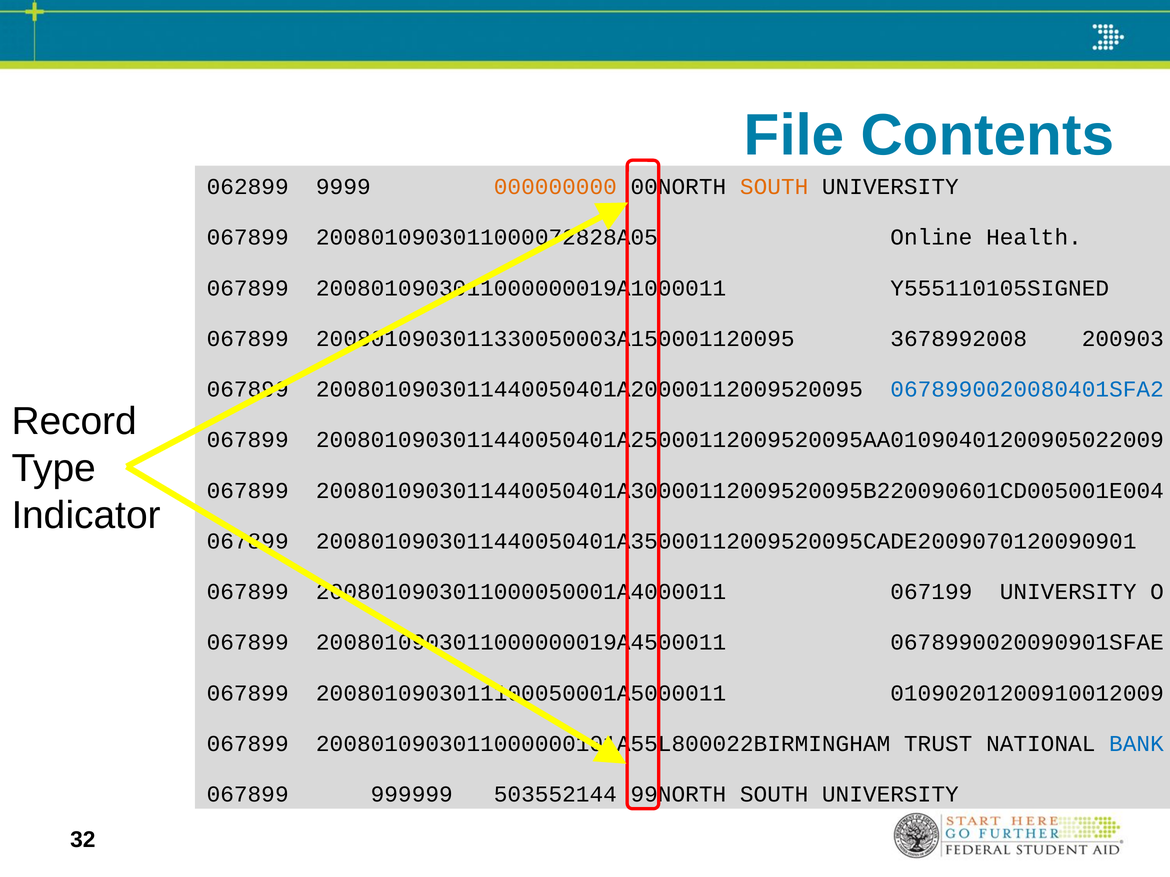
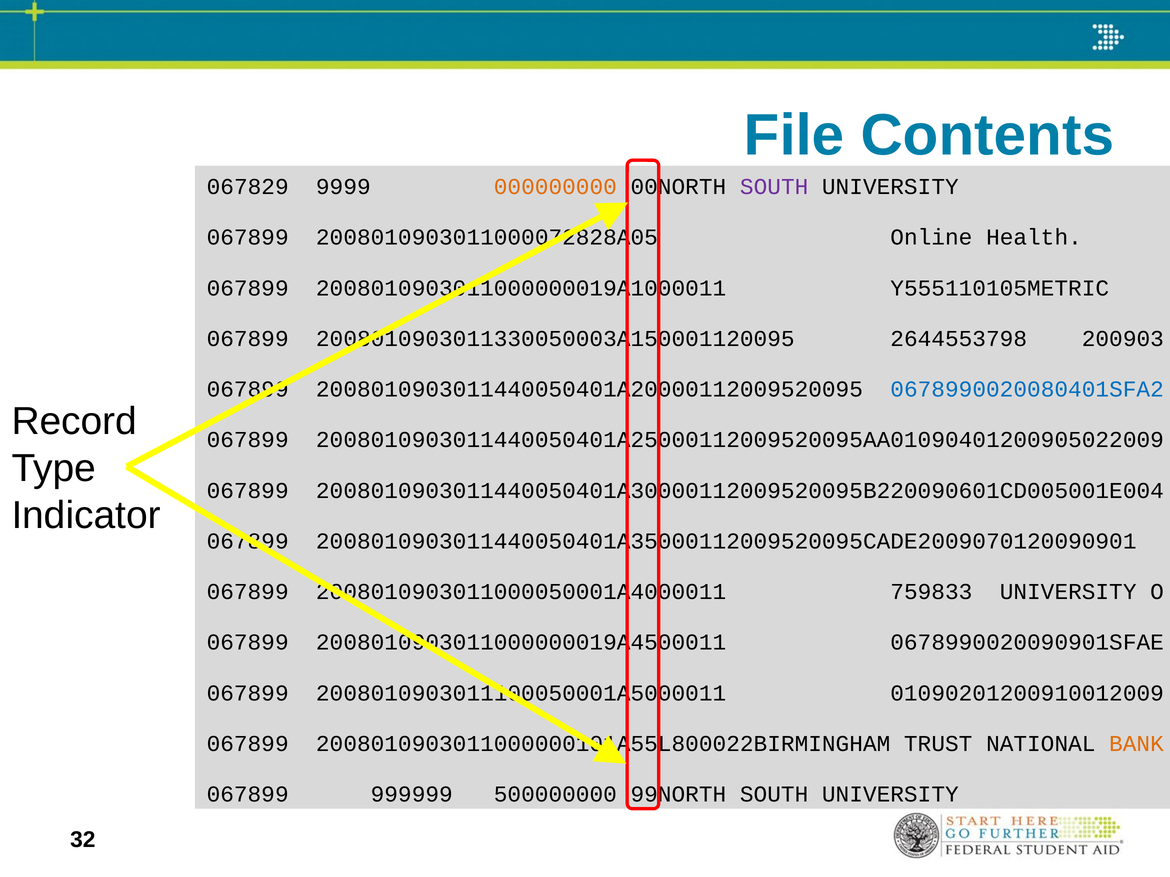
062899: 062899 -> 067829
SOUTH at (774, 187) colour: orange -> purple
Y555110105SIGNED: Y555110105SIGNED -> Y555110105METRIC
3678992008: 3678992008 -> 2644553798
067199: 067199 -> 759833
BANK colour: blue -> orange
503552144: 503552144 -> 500000000
